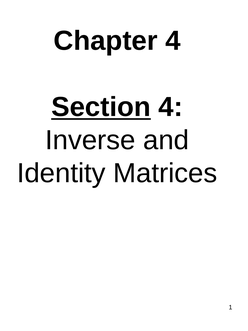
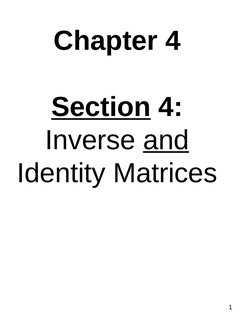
and underline: none -> present
